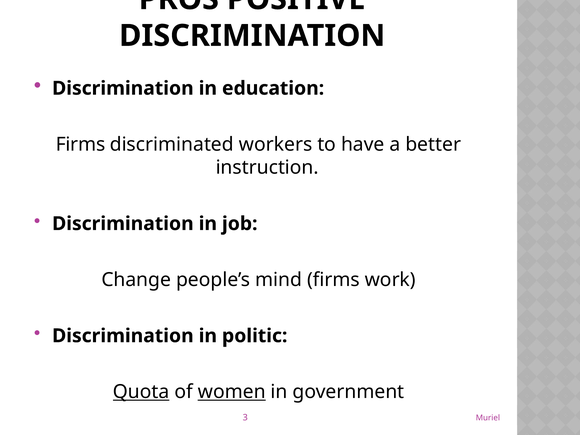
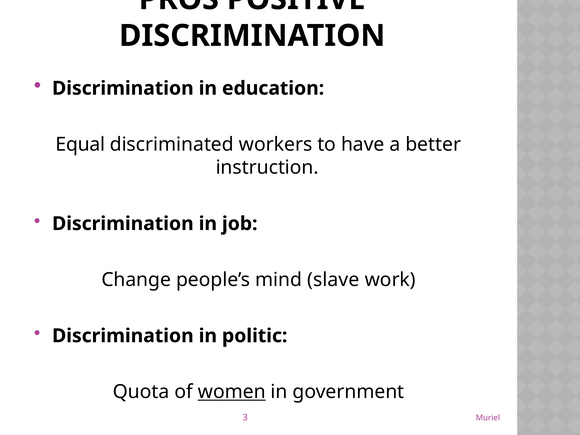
Firms at (80, 144): Firms -> Equal
mind firms: firms -> slave
Quota underline: present -> none
